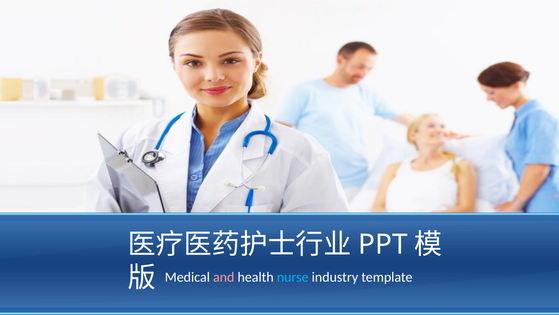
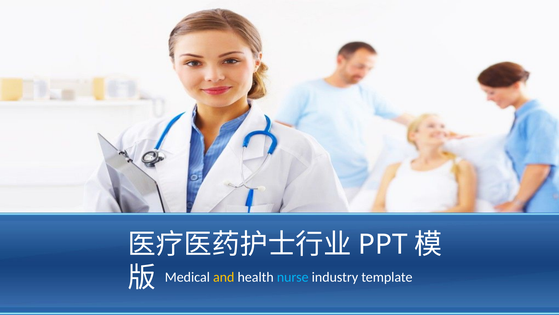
and colour: pink -> yellow
